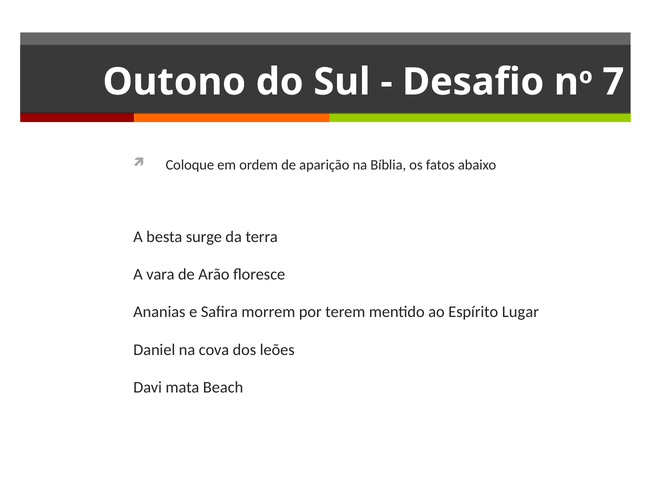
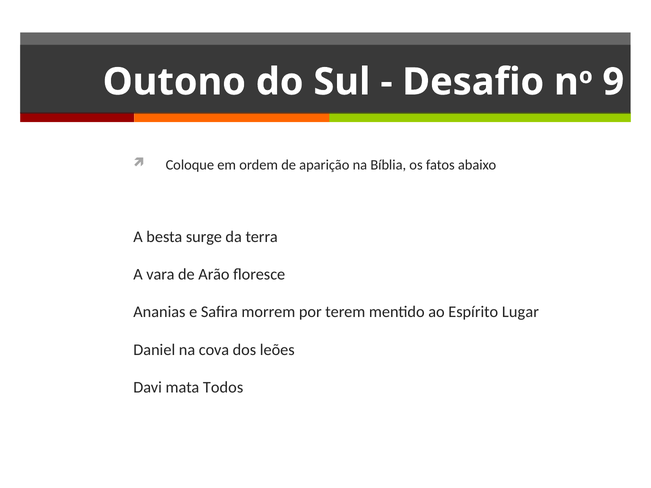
7: 7 -> 9
Beach: Beach -> Todos
